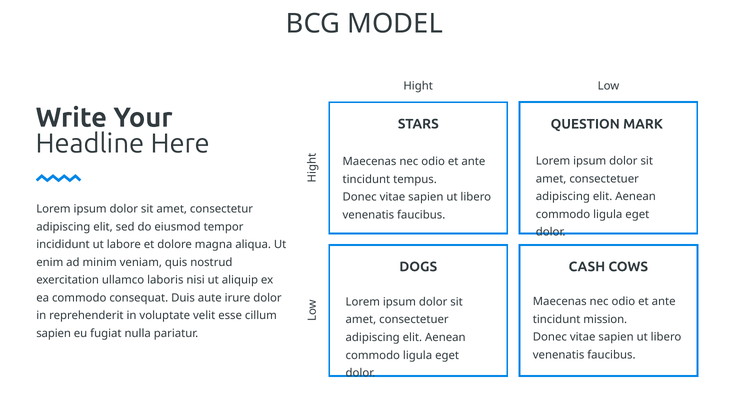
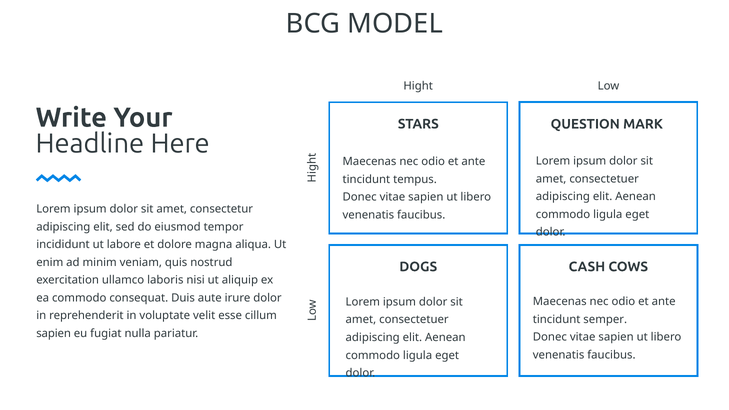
mission: mission -> semper
